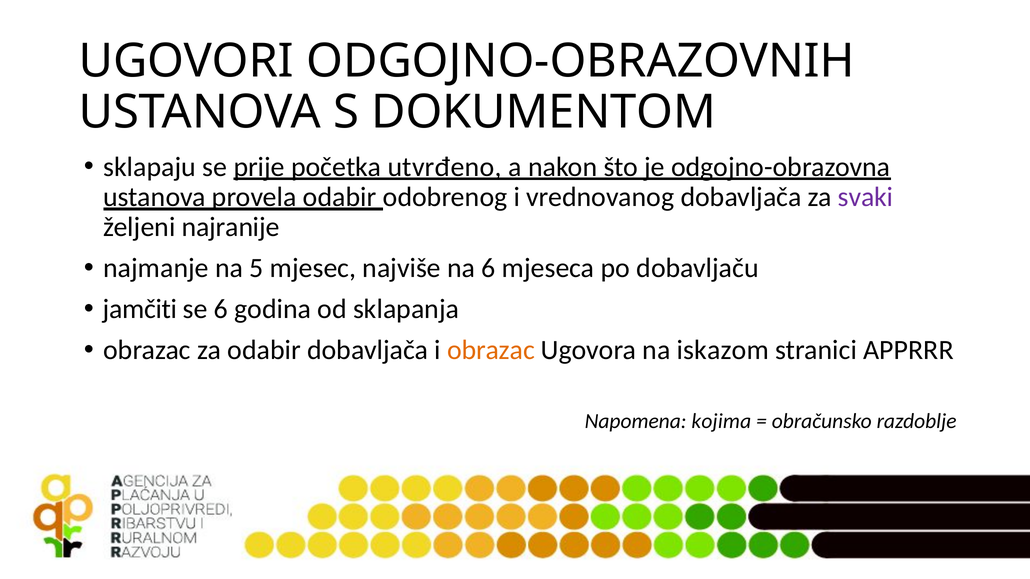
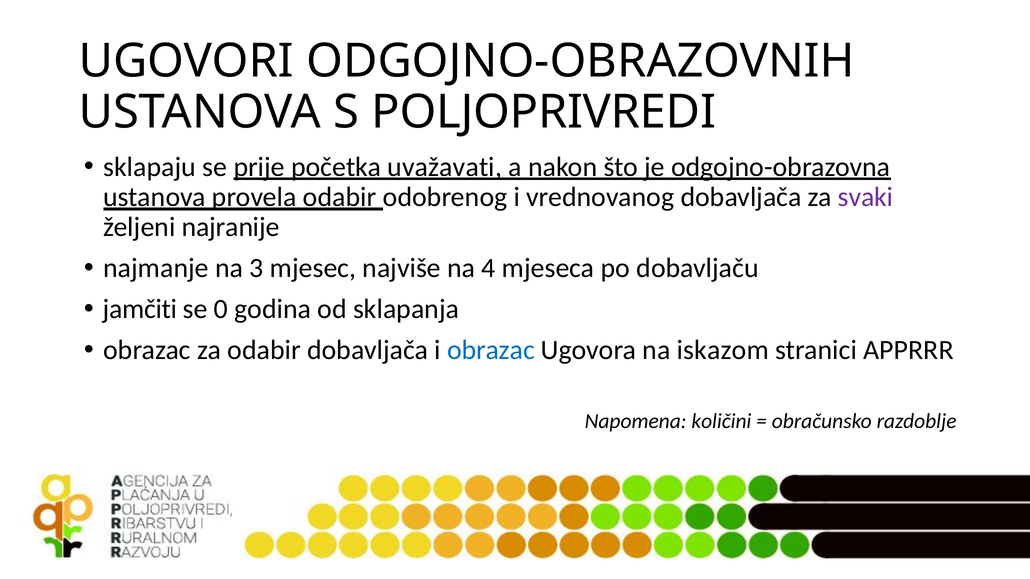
DOKUMENTOM: DOKUMENTOM -> POLJOPRIVREDI
utvrđeno: utvrđeno -> uvažavati
5: 5 -> 3
na 6: 6 -> 4
se 6: 6 -> 0
obrazac at (491, 350) colour: orange -> blue
kojima: kojima -> količini
